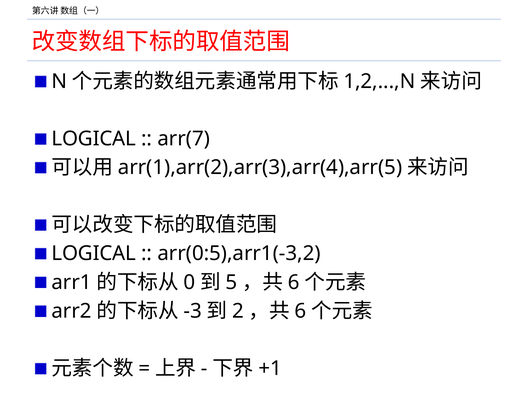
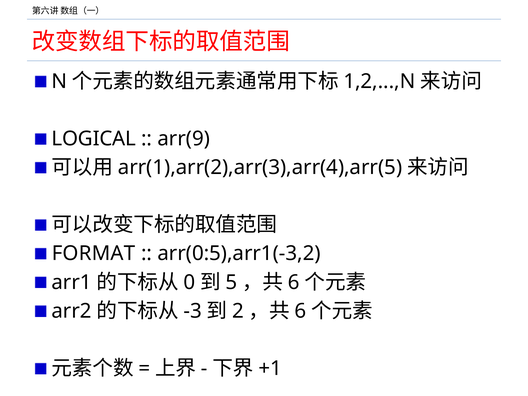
arr(7: arr(7 -> arr(9
LOGICAL at (94, 254): LOGICAL -> FORMAT
